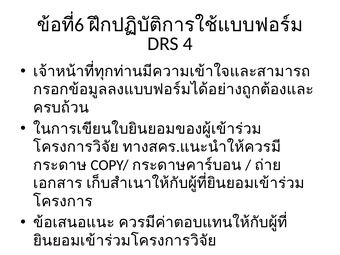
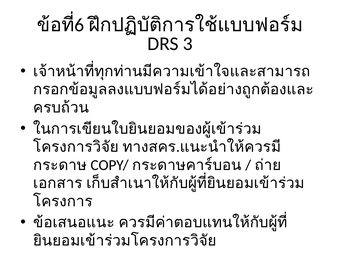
4: 4 -> 3
